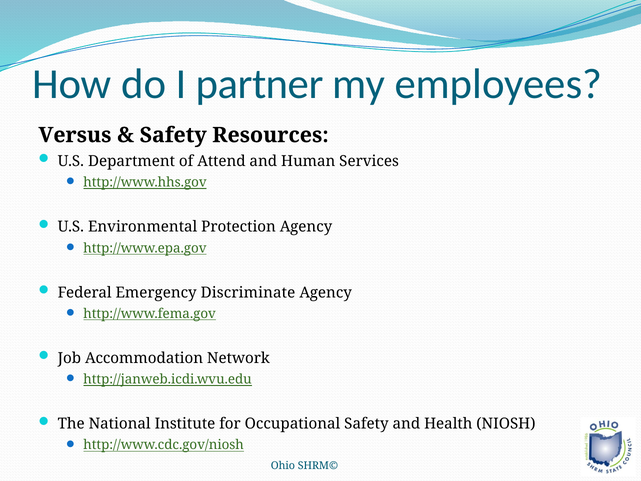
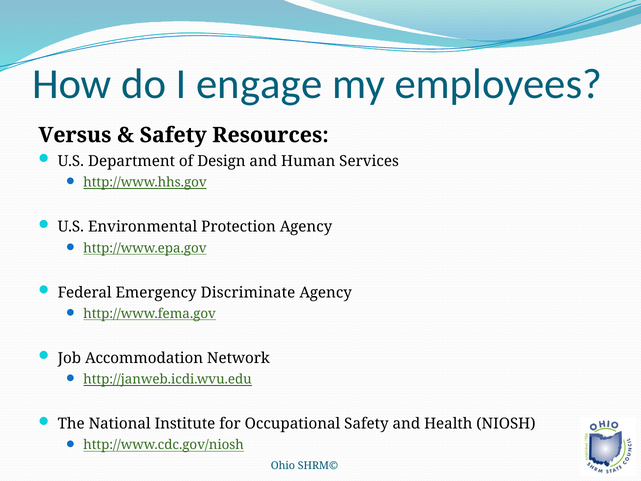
partner: partner -> engage
Attend: Attend -> Design
